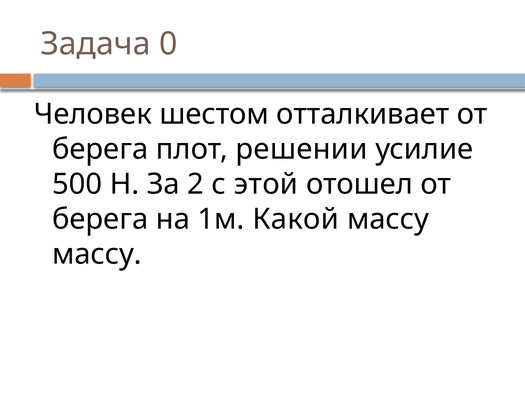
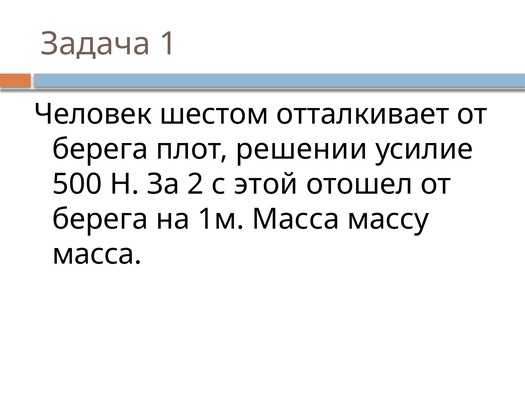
0: 0 -> 1
1м Какой: Какой -> Масса
массу at (97, 254): массу -> масса
